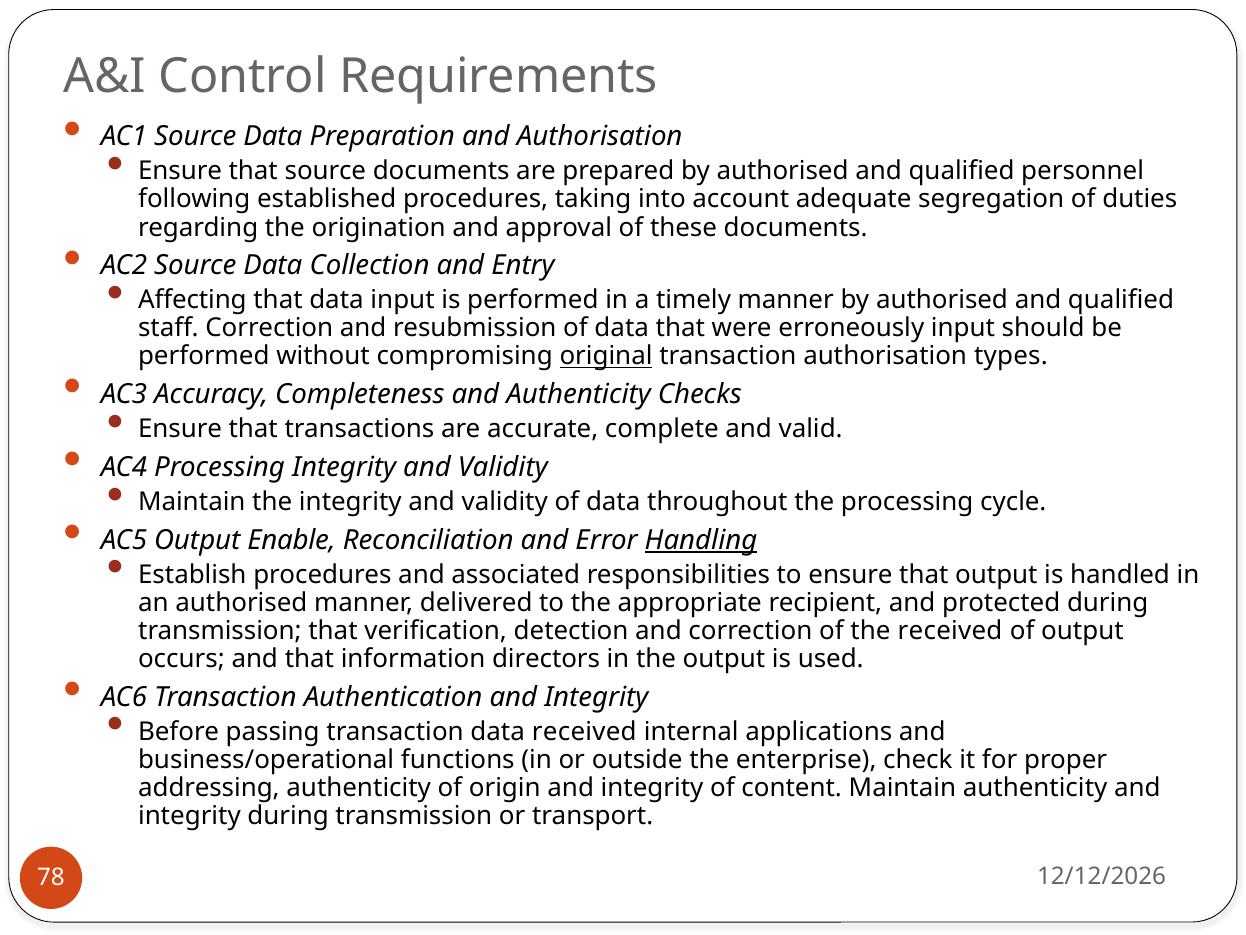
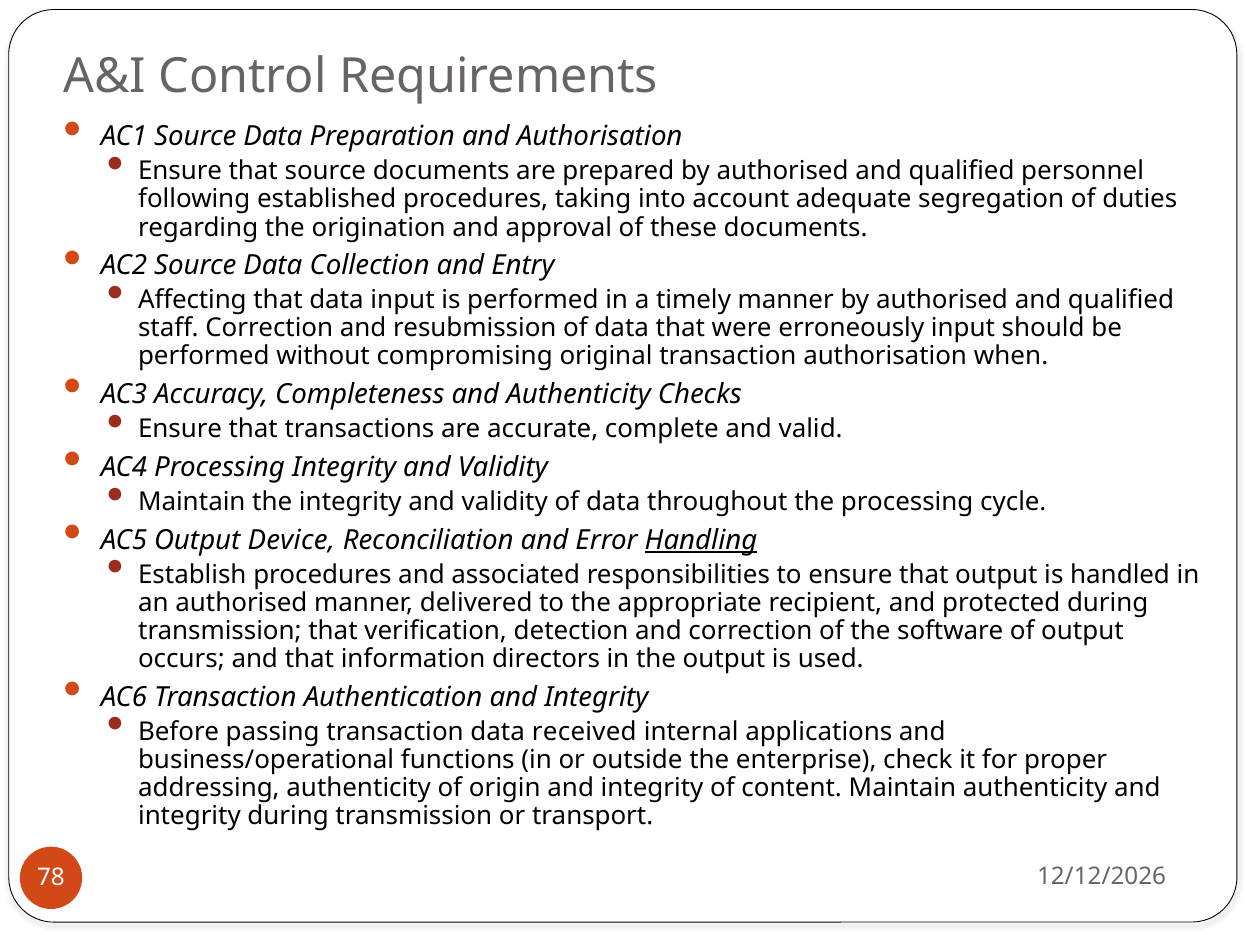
original underline: present -> none
types: types -> when
Enable: Enable -> Device
the received: received -> software
